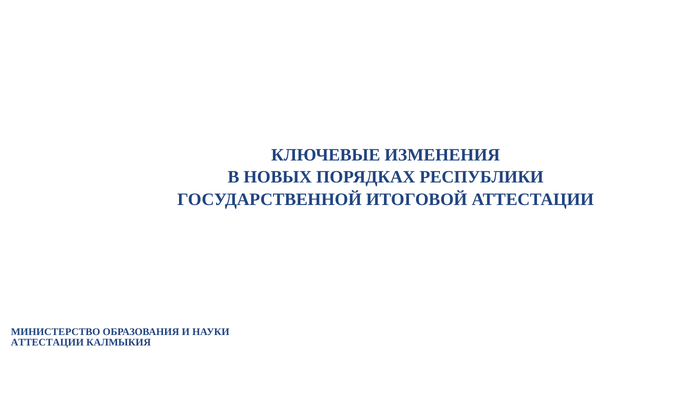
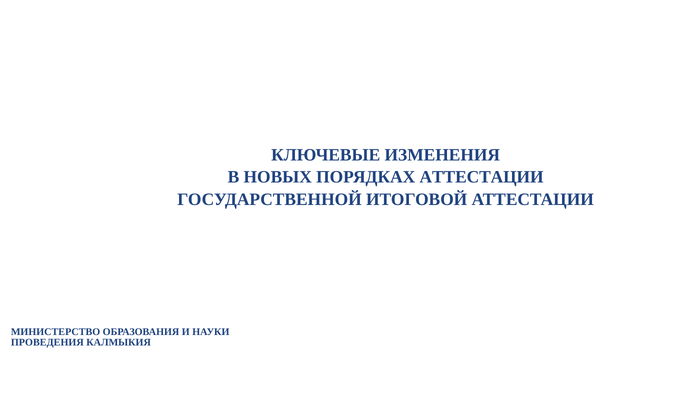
ПОРЯДКАХ РЕСПУБЛИКИ: РЕСПУБЛИКИ -> АТТЕСТАЦИИ
АТТЕСТАЦИИ at (47, 342): АТТЕСТАЦИИ -> ПРОВЕДЕНИЯ
